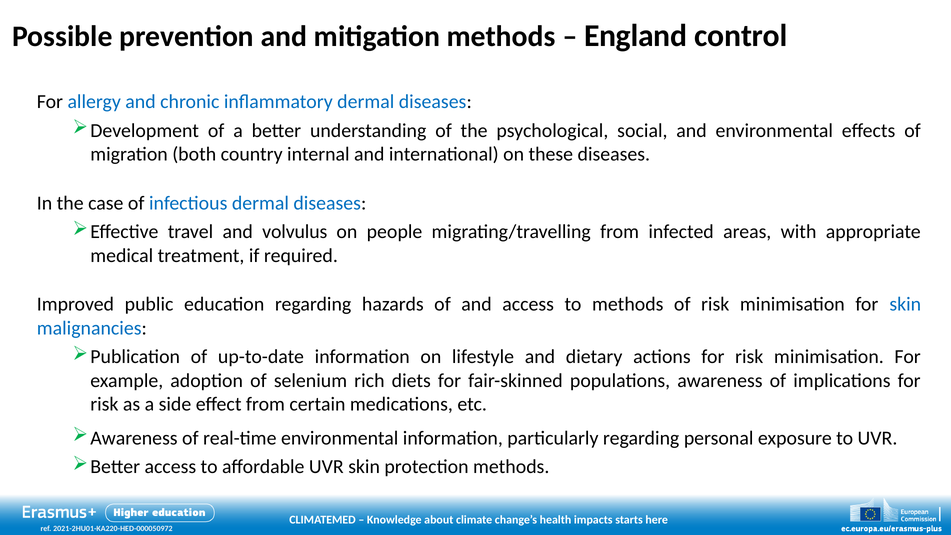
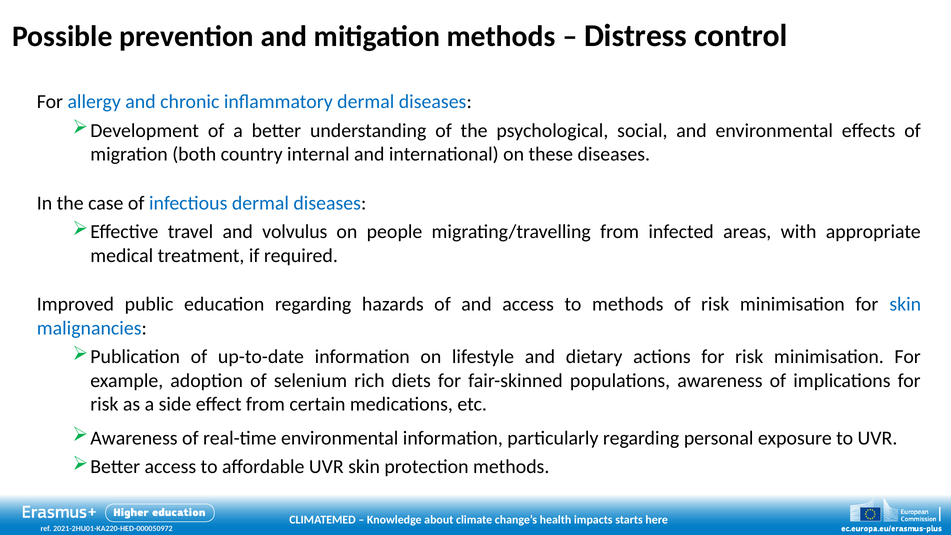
England: England -> Distress
